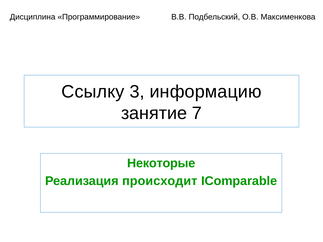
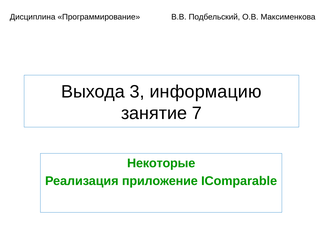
Ссылку: Ссылку -> Выхода
происходит: происходит -> приложение
